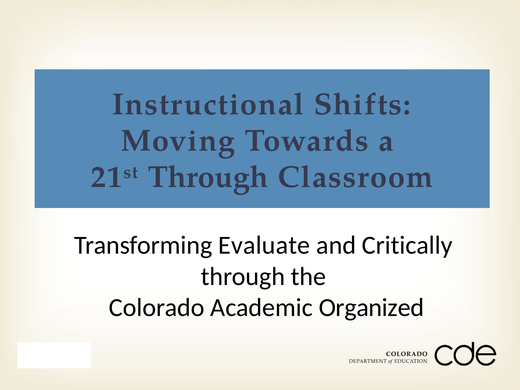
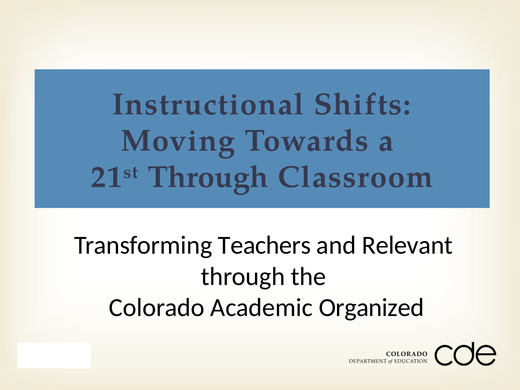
Evaluate: Evaluate -> Teachers
Critically: Critically -> Relevant
